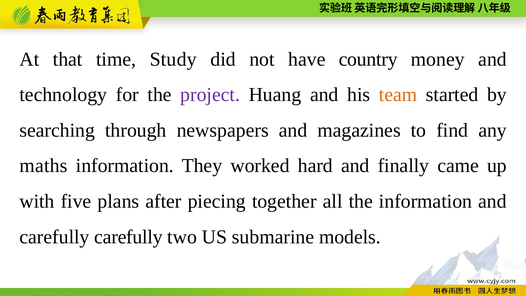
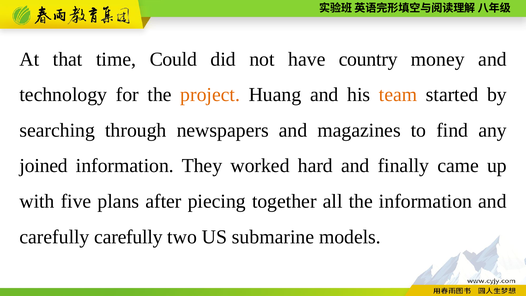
Study: Study -> Could
project colour: purple -> orange
maths: maths -> joined
